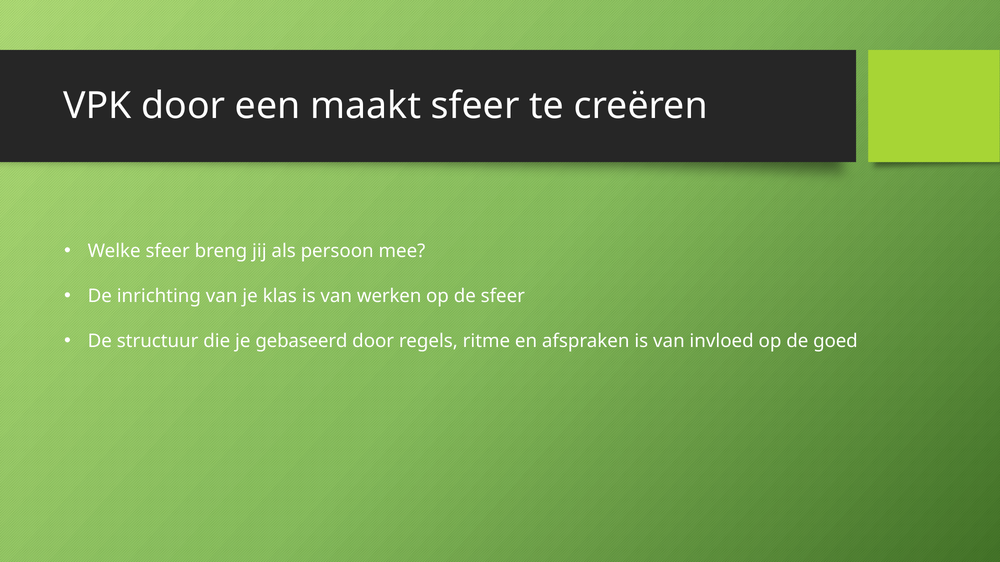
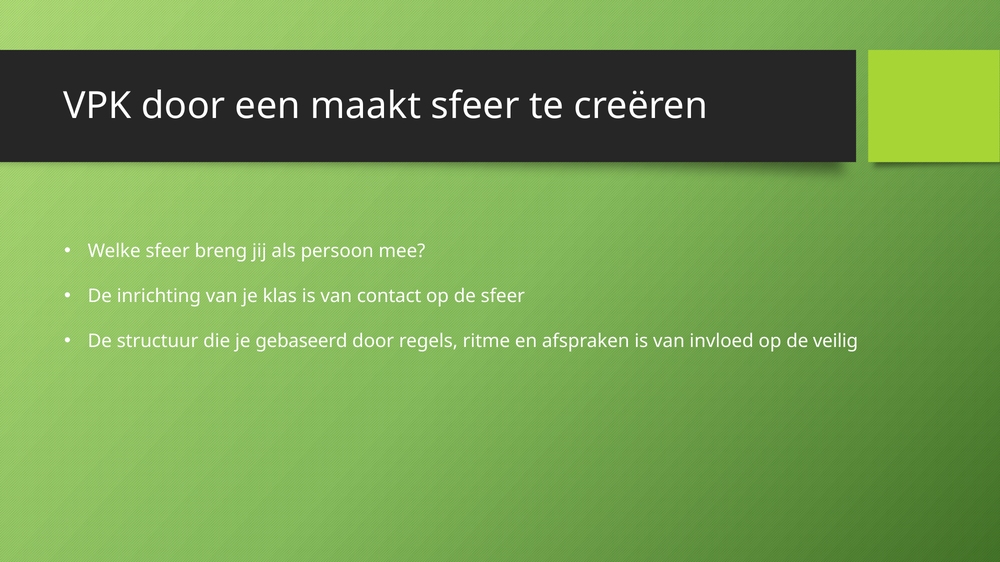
werken: werken -> contact
goed: goed -> veilig
